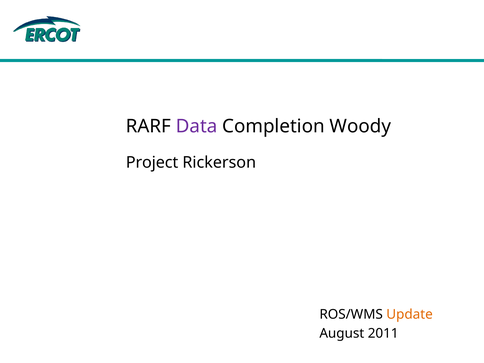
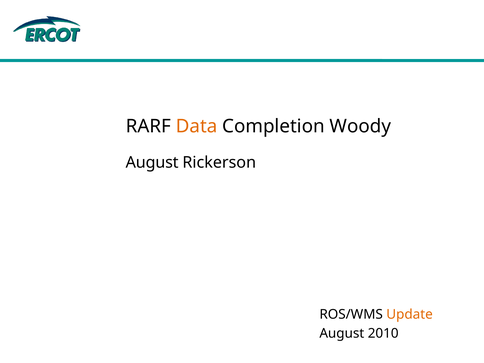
Data colour: purple -> orange
Project at (152, 162): Project -> August
2011: 2011 -> 2010
